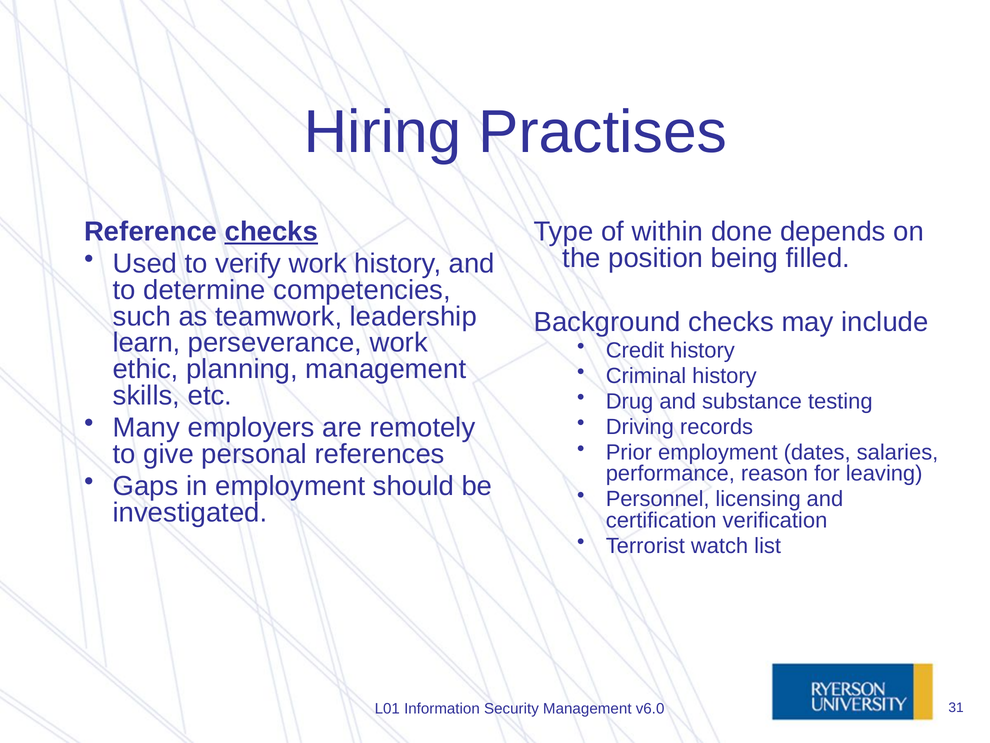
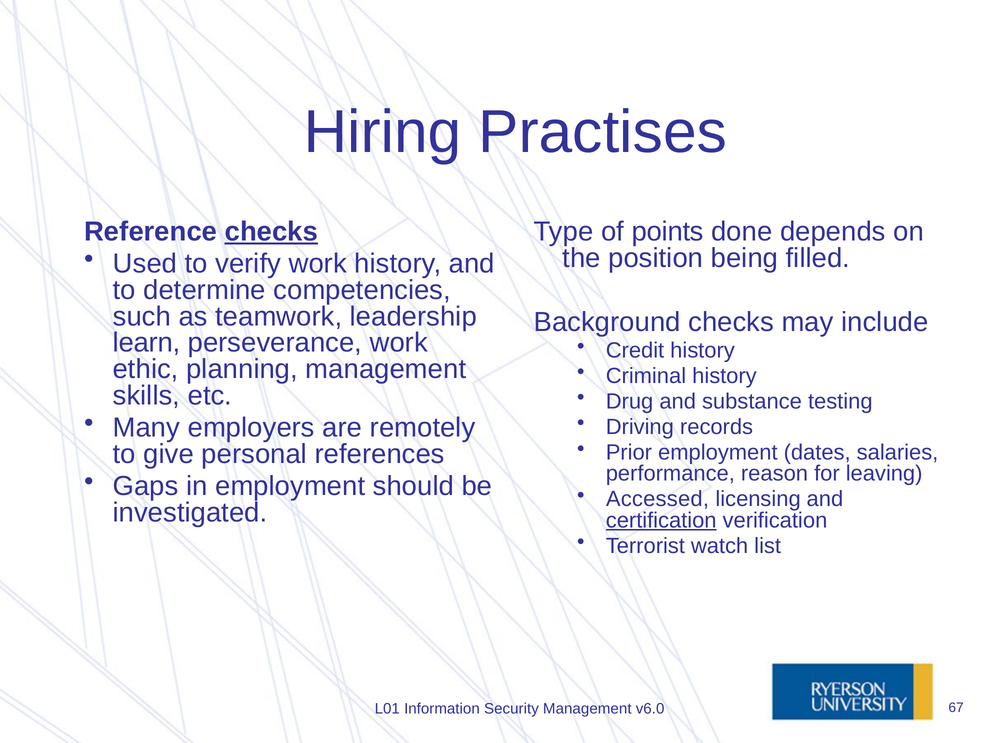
within: within -> points
Personnel: Personnel -> Accessed
certification underline: none -> present
31: 31 -> 67
